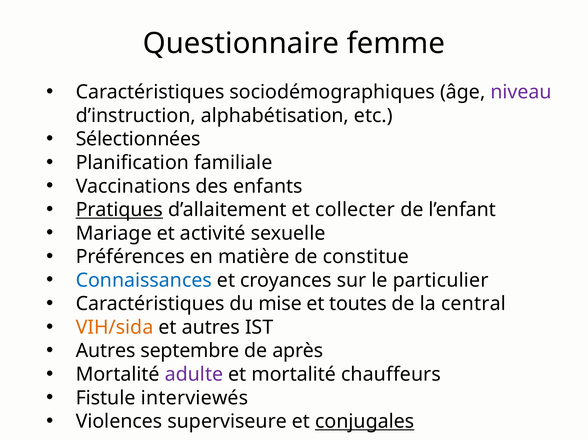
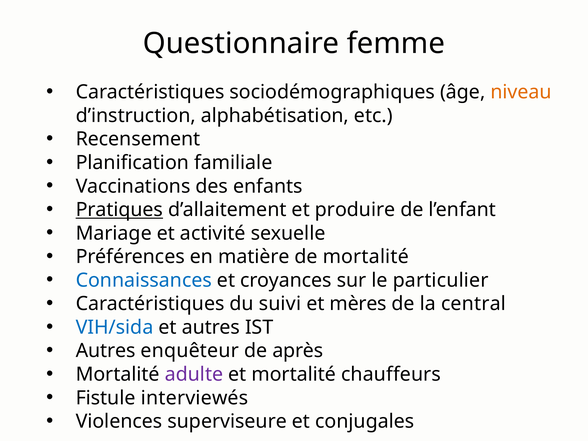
niveau colour: purple -> orange
Sélectionnées: Sélectionnées -> Recensement
collecter: collecter -> produire
de constitue: constitue -> mortalité
mise: mise -> suivi
toutes: toutes -> mères
VIH/sida colour: orange -> blue
septembre: septembre -> enquêteur
conjugales underline: present -> none
